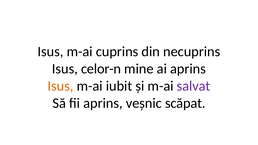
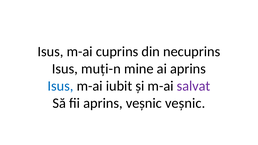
celor-n: celor-n -> muți-n
Isus at (61, 86) colour: orange -> blue
veșnic scăpat: scăpat -> veșnic
